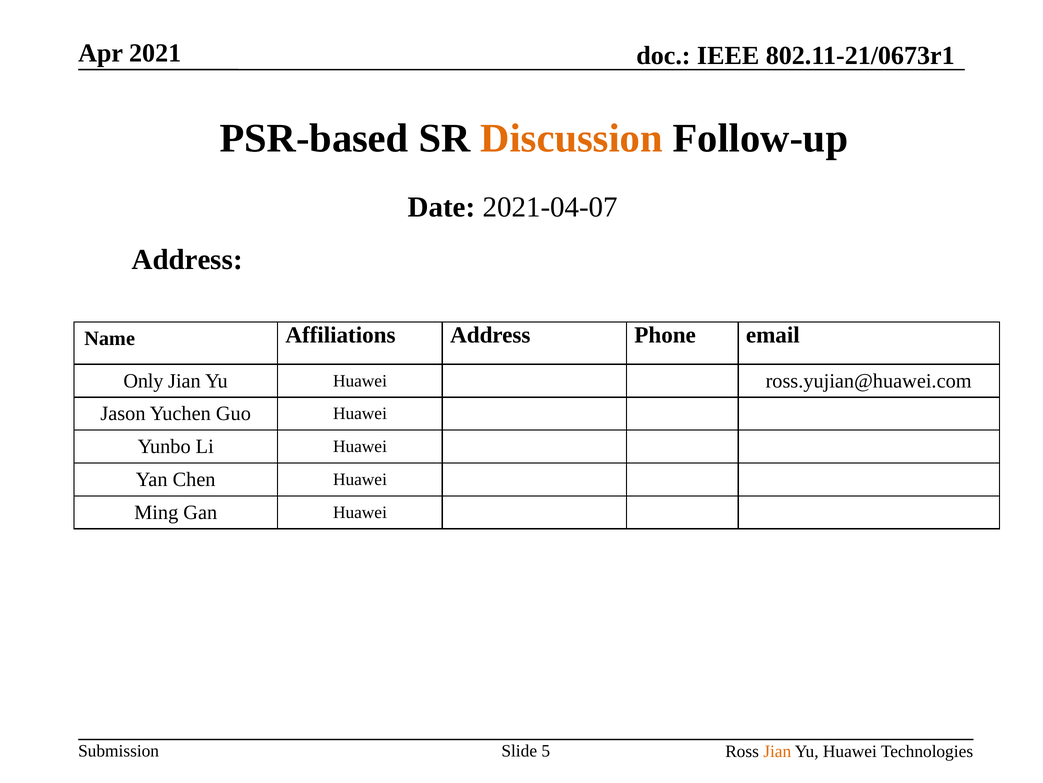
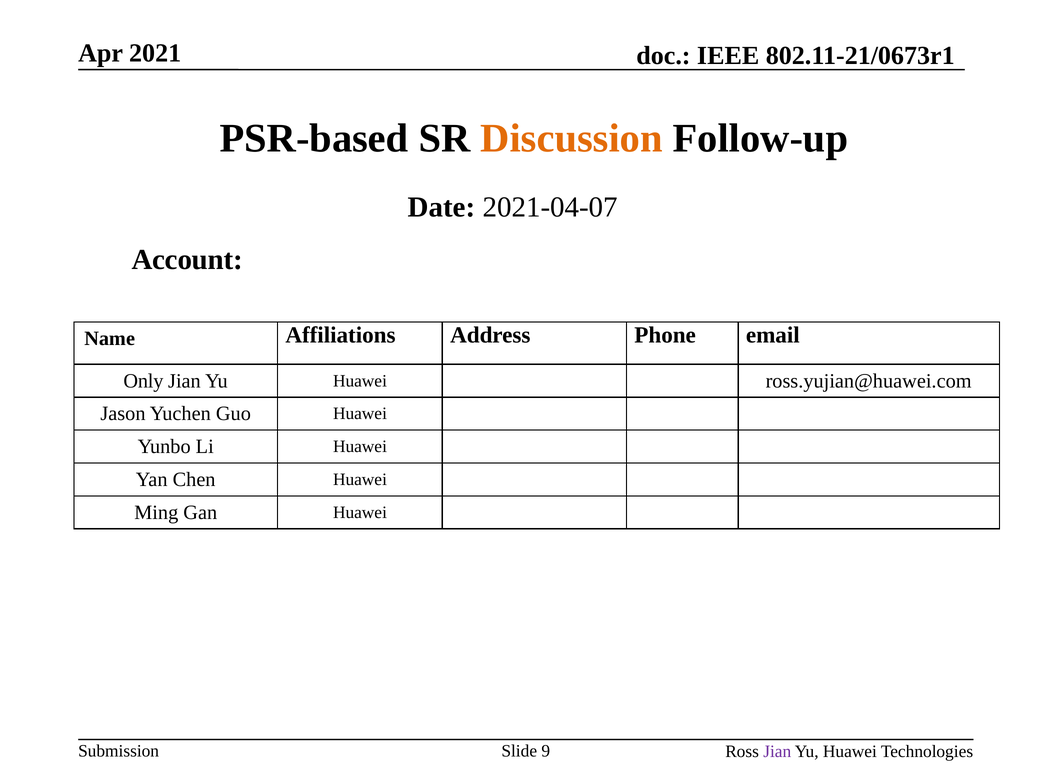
Address at (187, 259): Address -> Account
5: 5 -> 9
Jian at (777, 751) colour: orange -> purple
